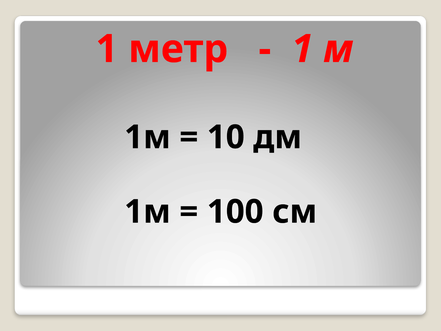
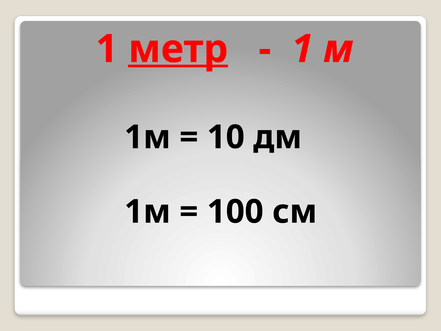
метр underline: none -> present
